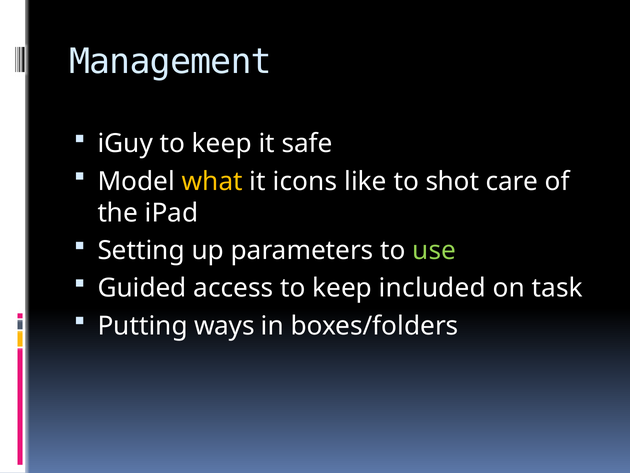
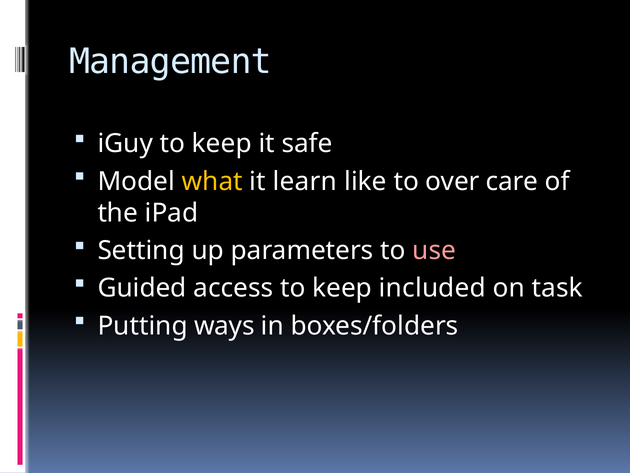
icons: icons -> learn
shot: shot -> over
use colour: light green -> pink
